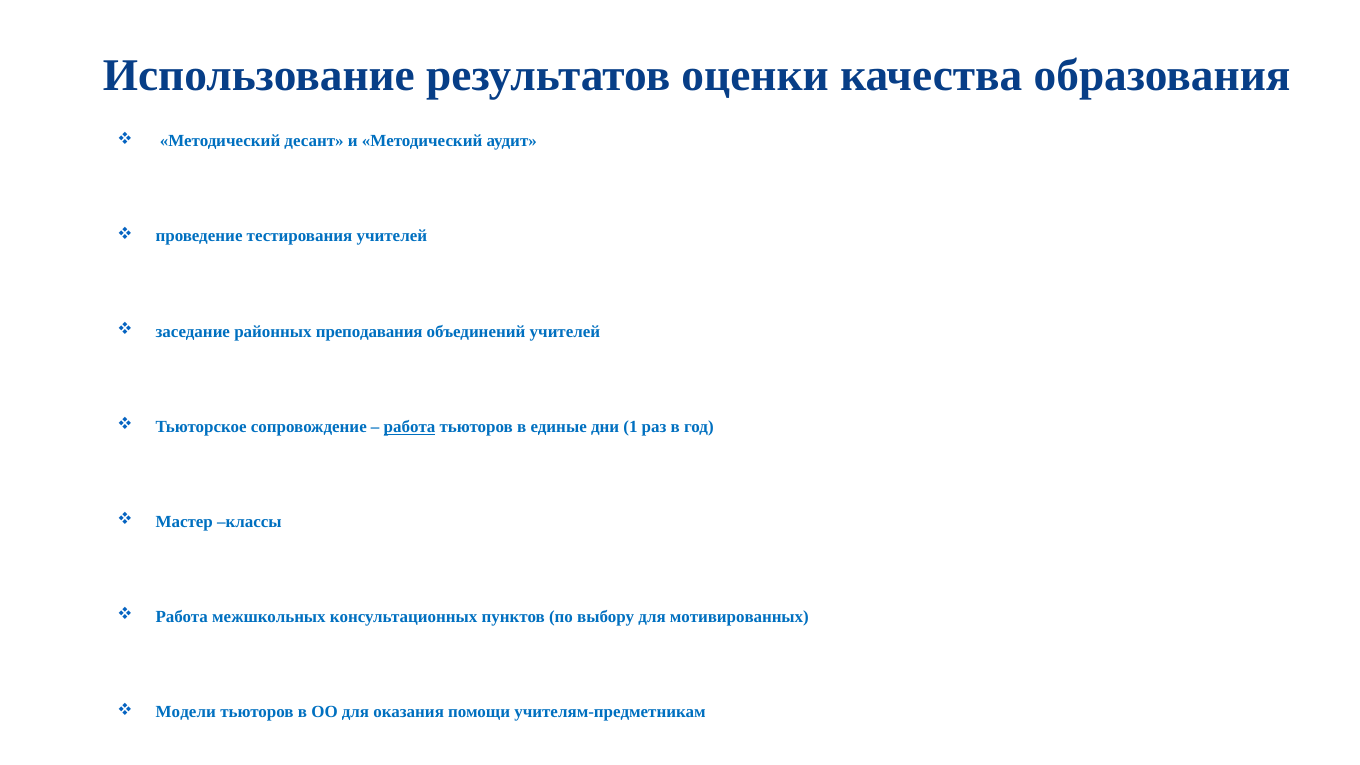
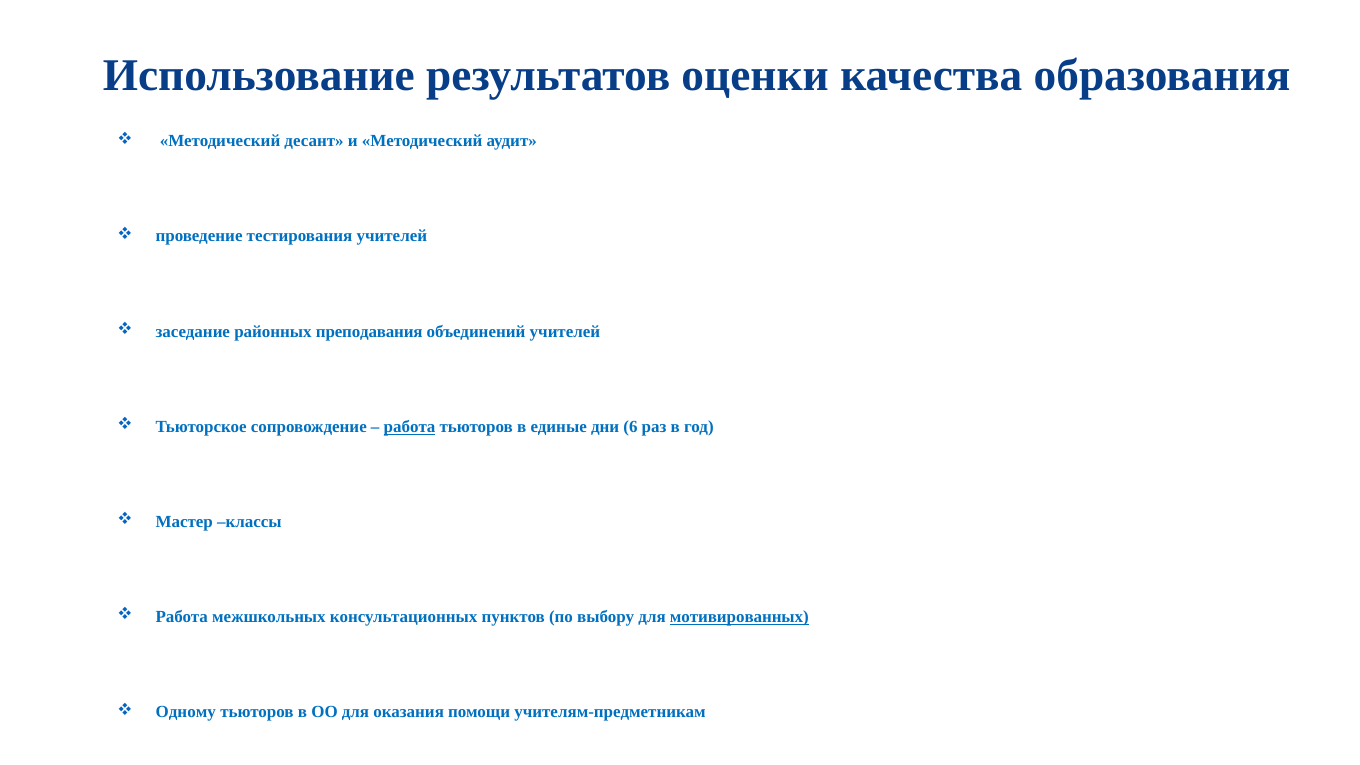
1: 1 -> 6
мотивированных underline: none -> present
Модели: Модели -> Одному
